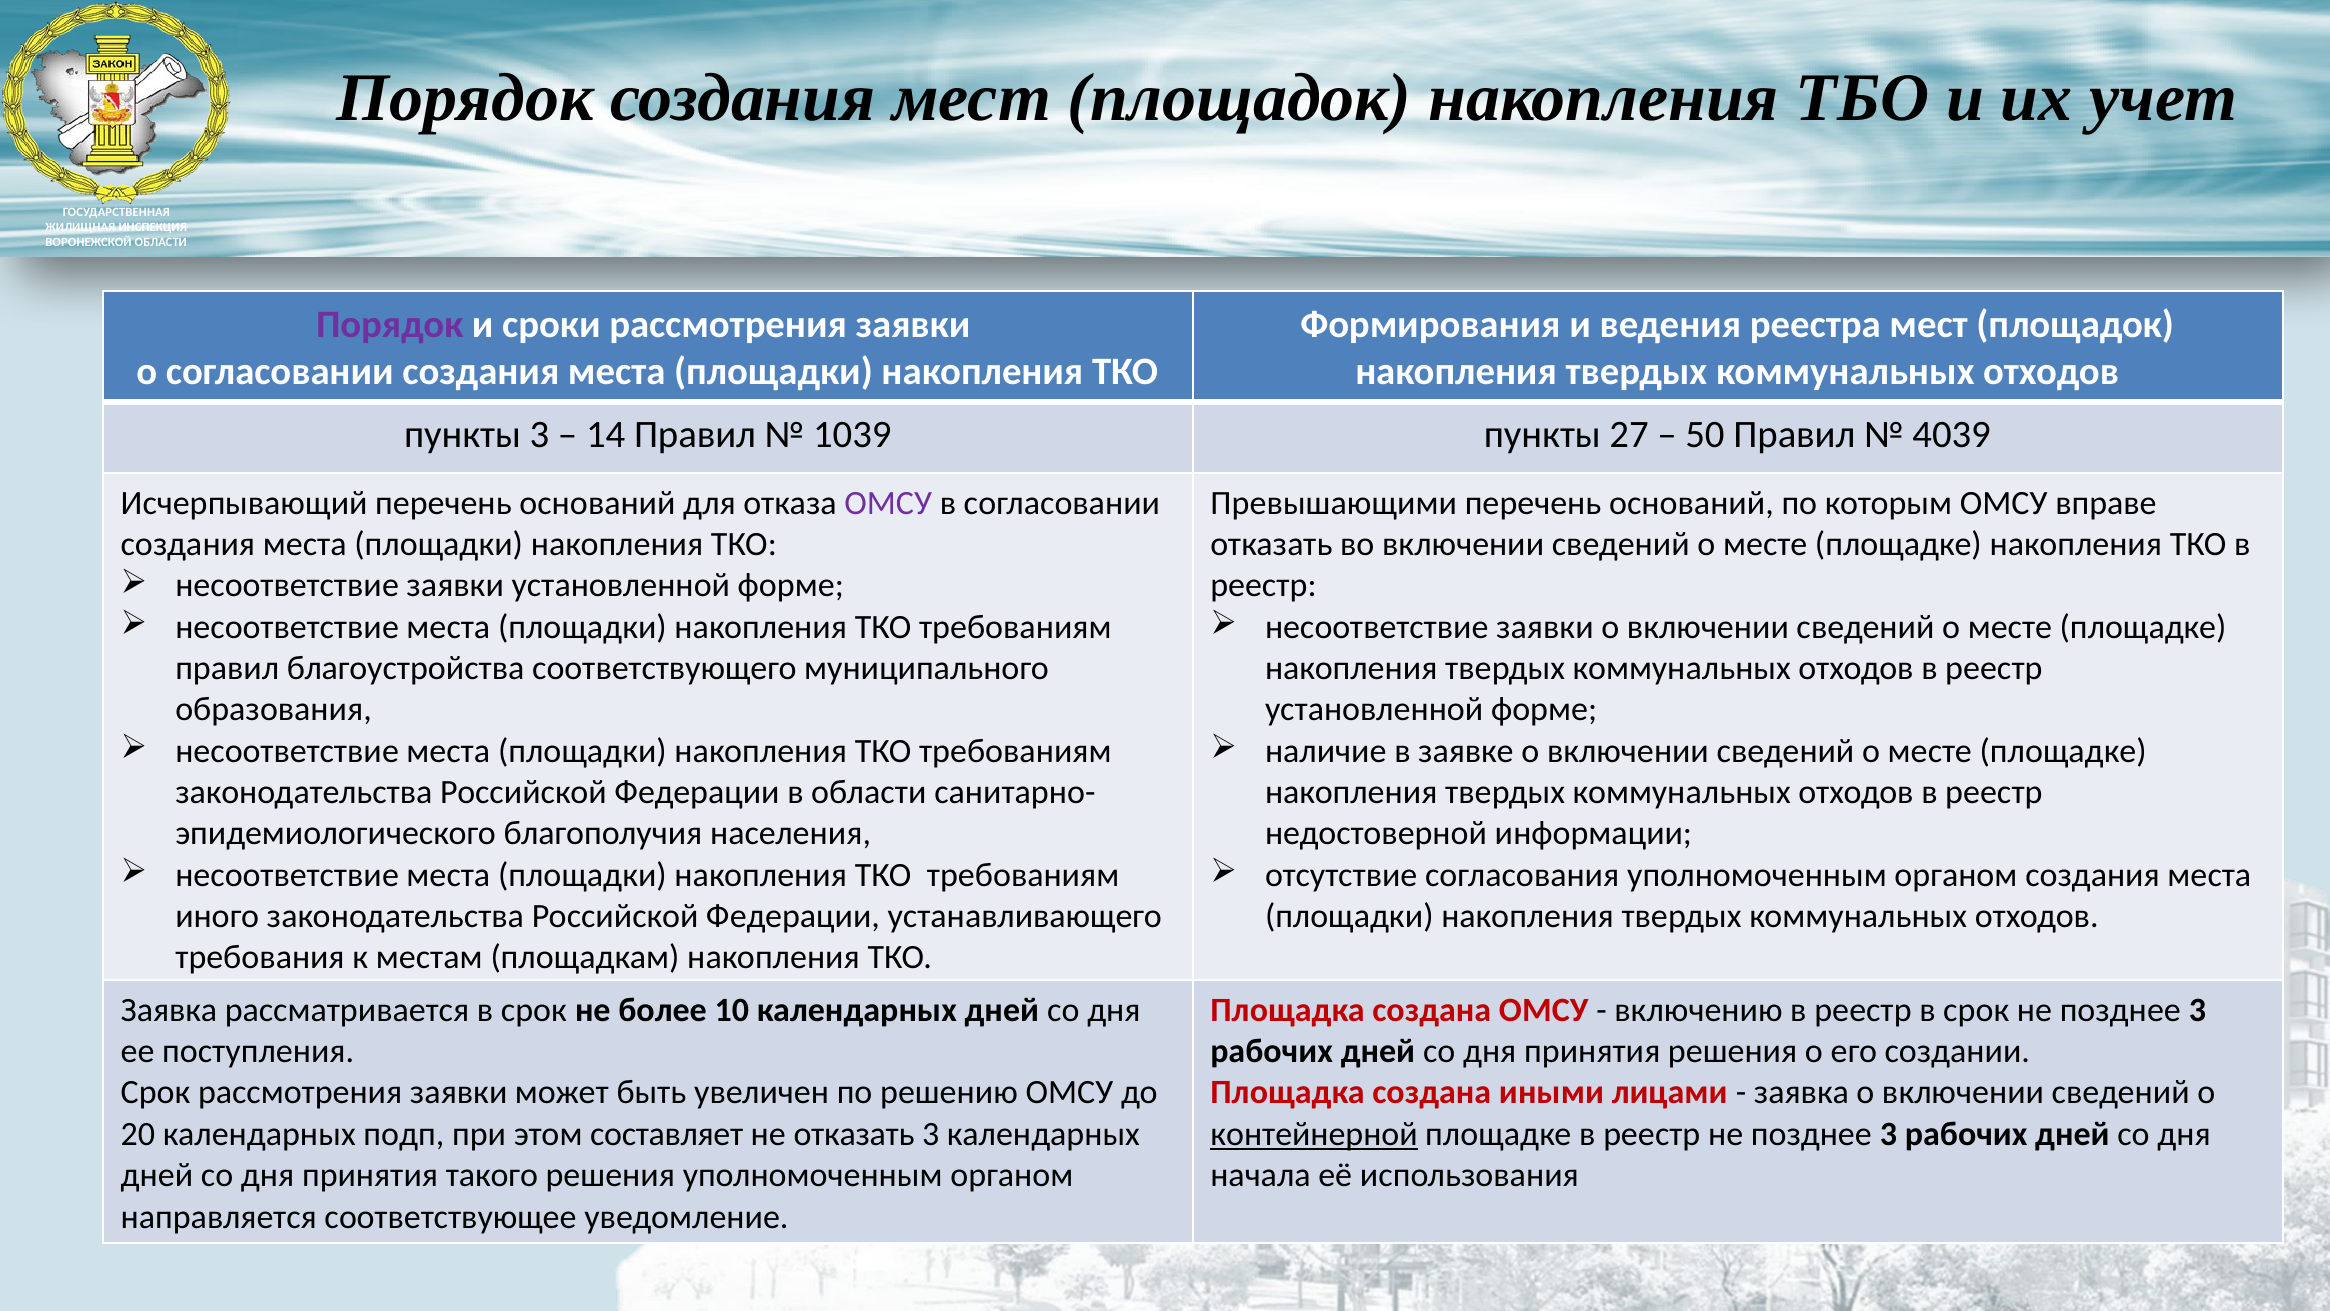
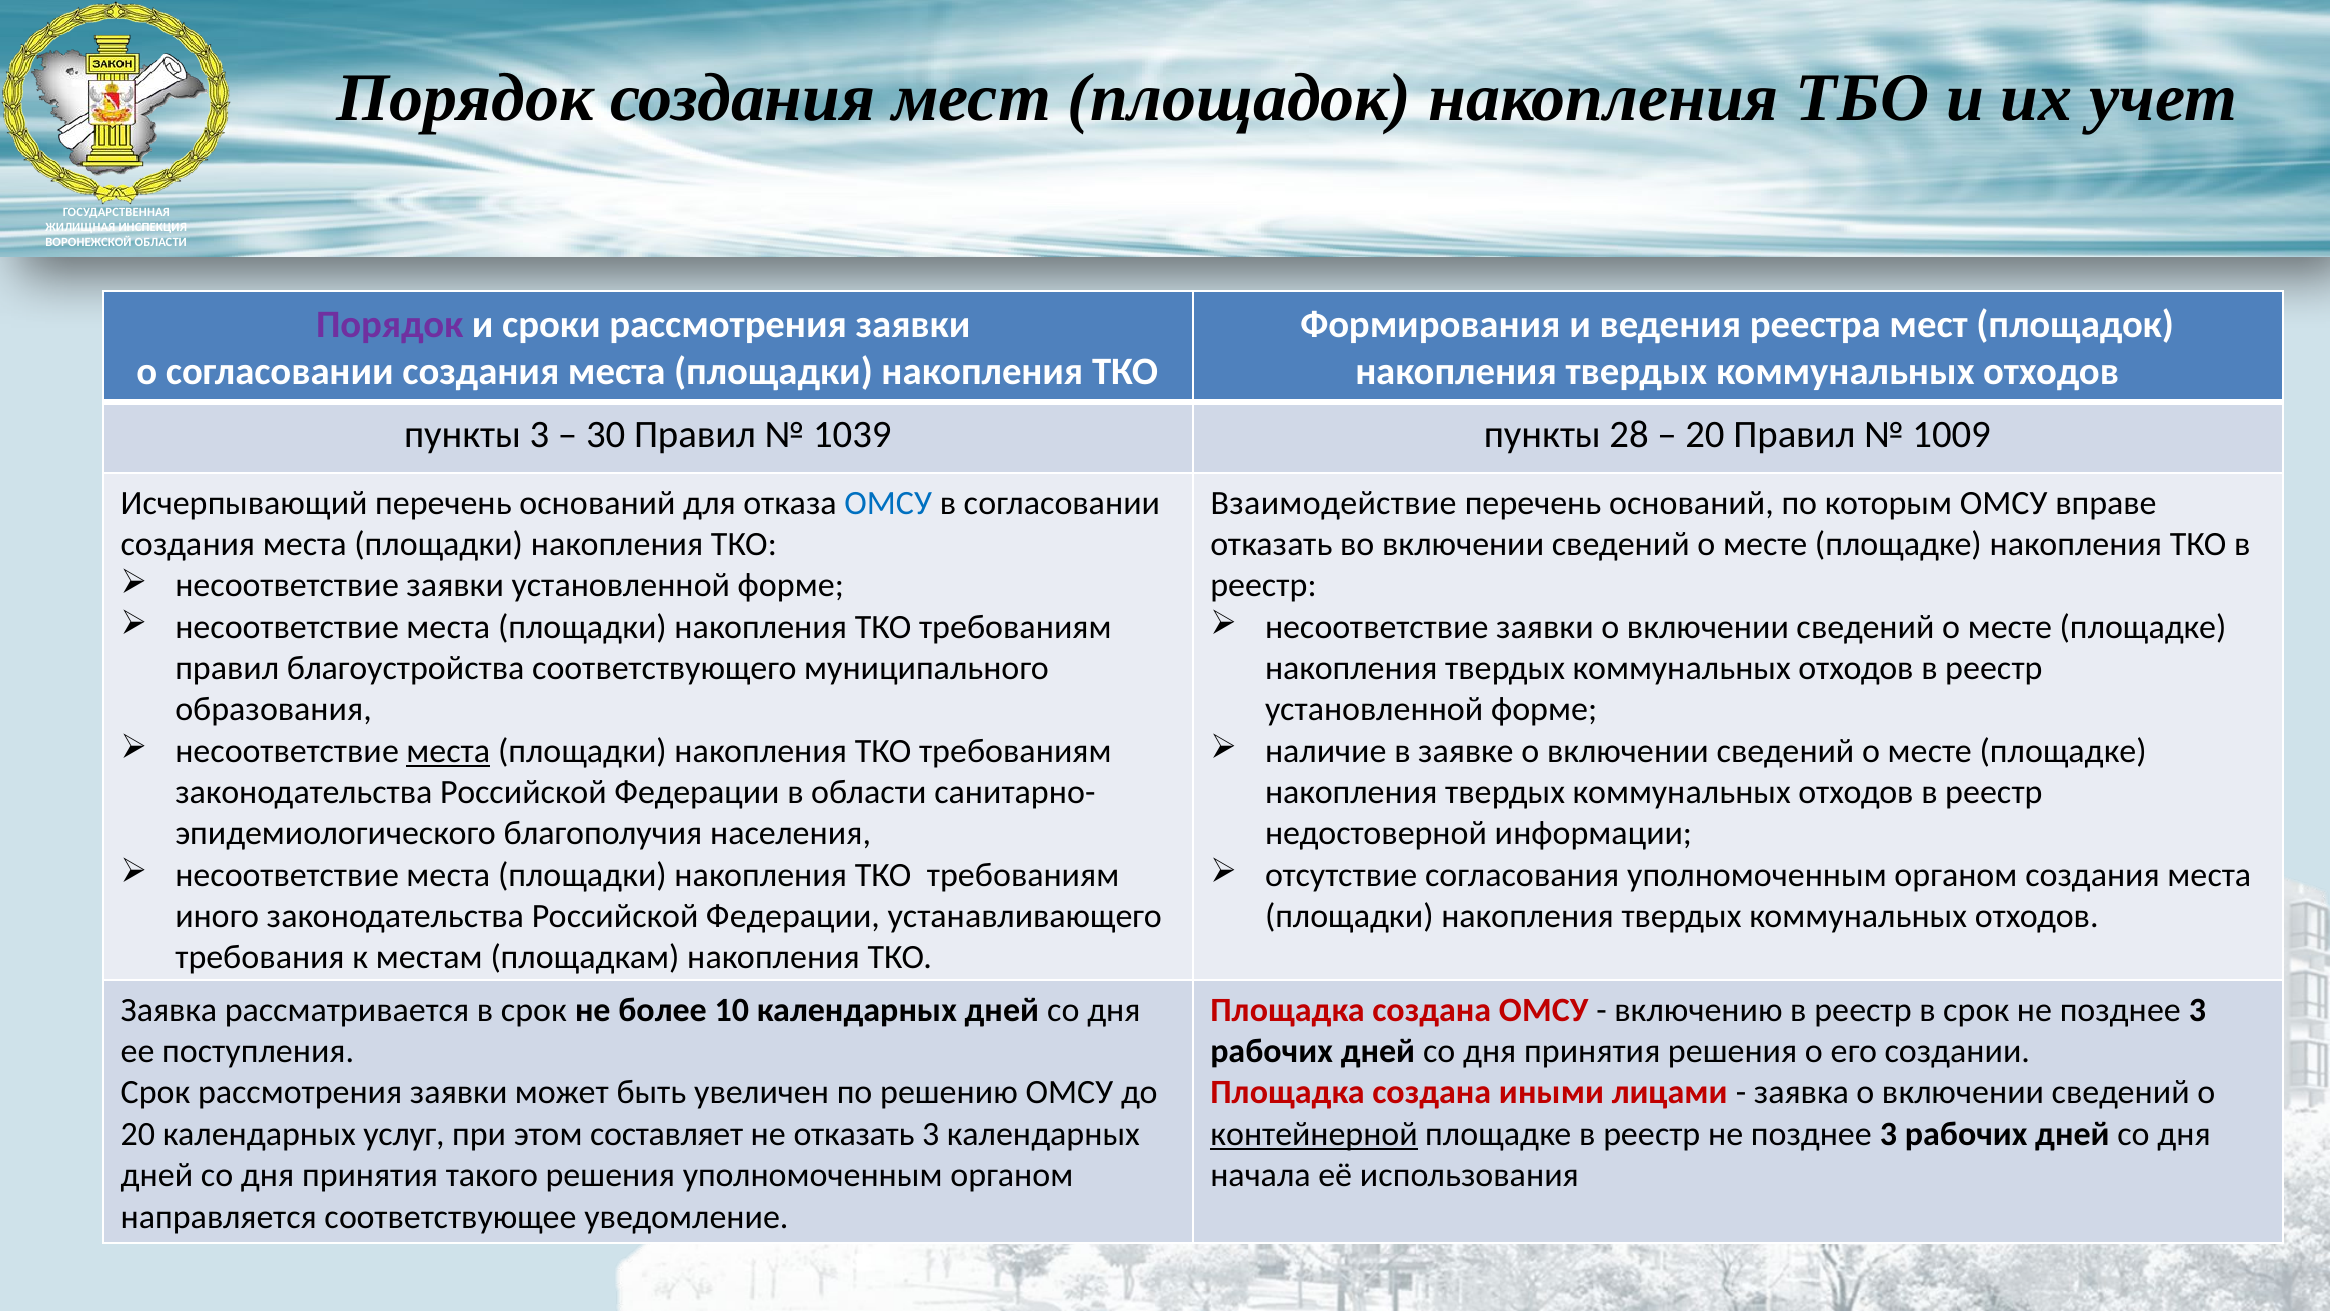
14: 14 -> 30
27: 27 -> 28
50 at (1705, 435): 50 -> 20
4039: 4039 -> 1009
ОМСУ at (888, 503) colour: purple -> blue
Превышающими: Превышающими -> Взаимодействие
места at (448, 751) underline: none -> present
подп: подп -> услуг
